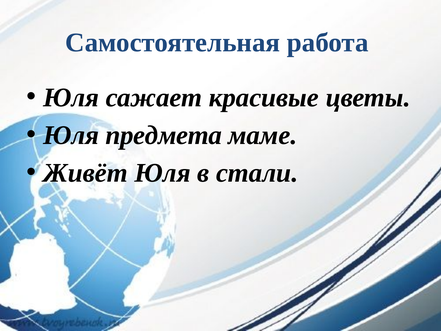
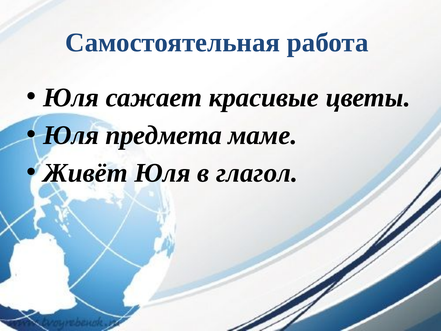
стали: стали -> глагол
